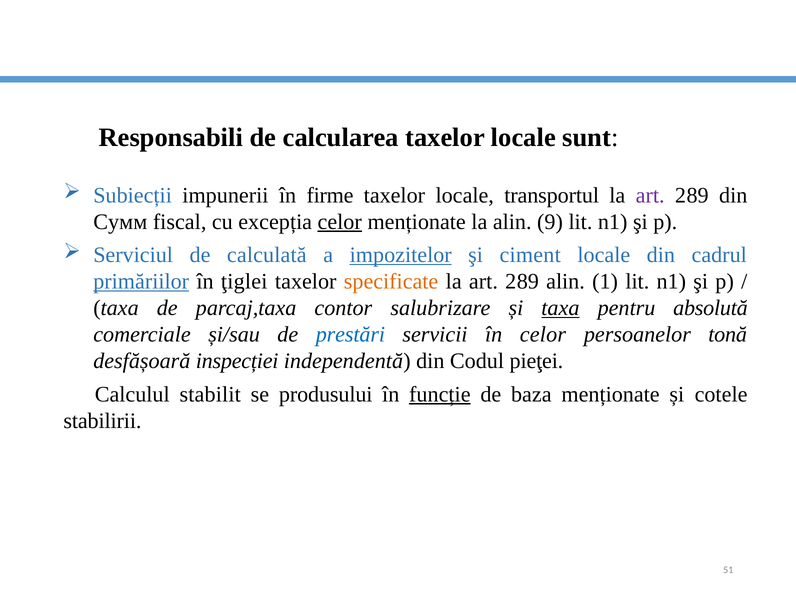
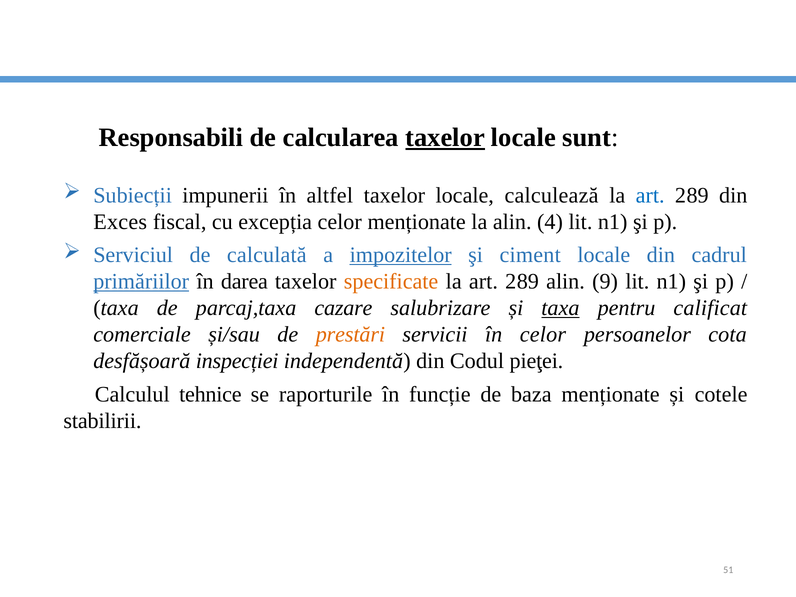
taxelor at (445, 138) underline: none -> present
firme: firme -> altfel
transportul: transportul -> calculează
art at (650, 195) colour: purple -> blue
Сумм: Сумм -> Exces
celor at (340, 222) underline: present -> none
9: 9 -> 4
ţiglei: ţiglei -> darea
1: 1 -> 9
contor: contor -> cazare
absolută: absolută -> calificat
prestări colour: blue -> orange
tonă: tonă -> cota
stabilit: stabilit -> tehnice
produsului: produsului -> raporturile
funcție underline: present -> none
